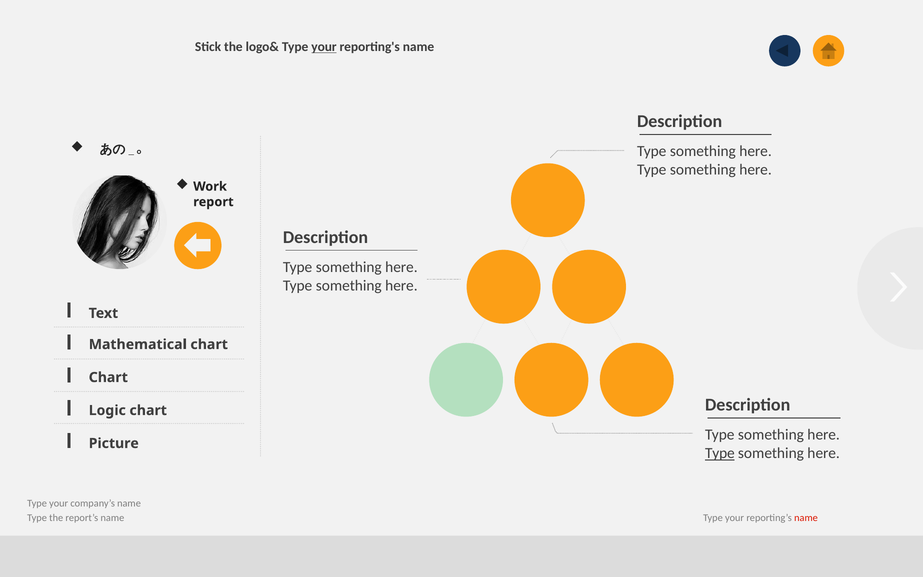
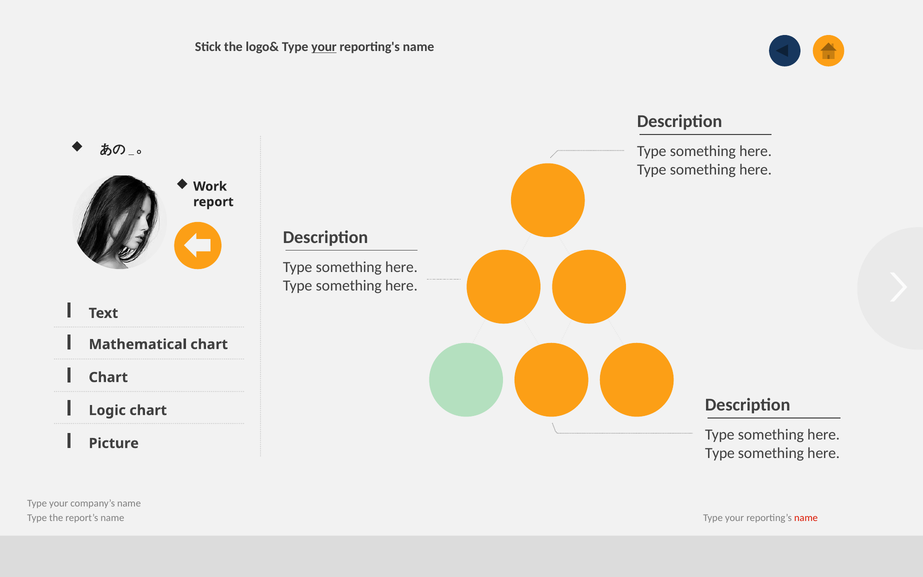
Type at (720, 453) underline: present -> none
